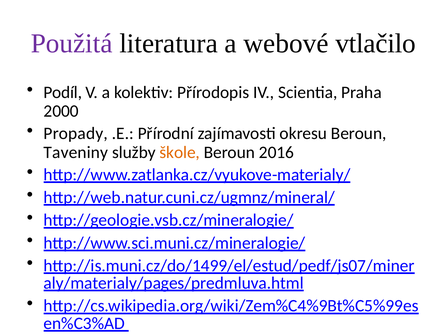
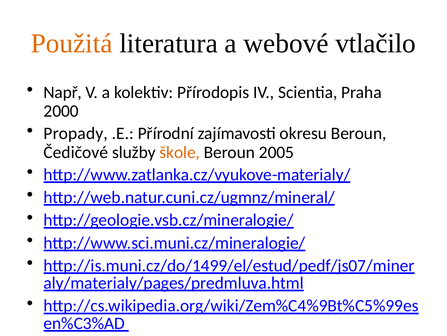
Použitá colour: purple -> orange
Podíl: Podíl -> Např
Taveniny: Taveniny -> Čedičové
2016: 2016 -> 2005
